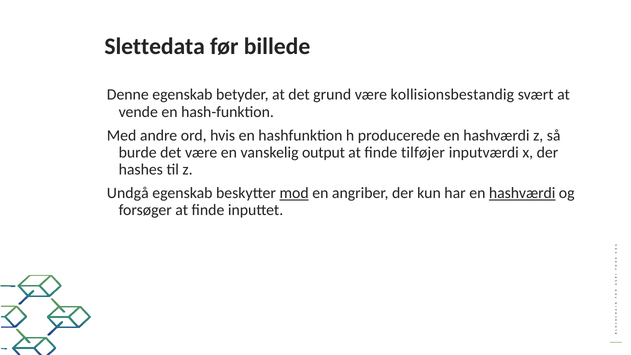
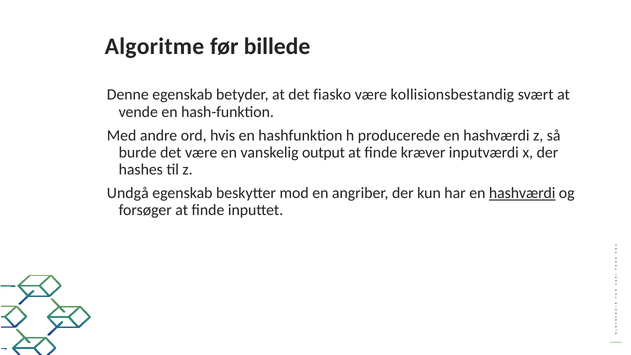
Slettedata: Slettedata -> Algoritme
grund: grund -> fiasko
tilføjer: tilføjer -> kræver
mod underline: present -> none
